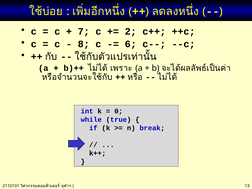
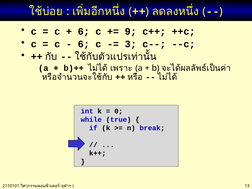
7 at (84, 32): 7 -> 6
2: 2 -> 9
8 at (84, 44): 8 -> 6
6: 6 -> 3
